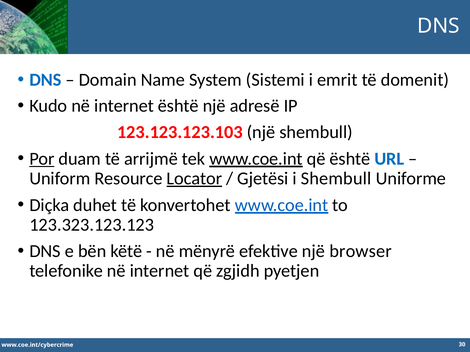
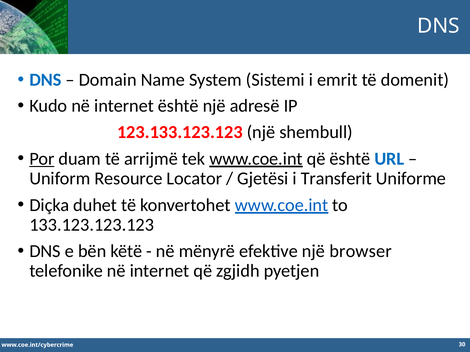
123.123.123.103: 123.123.123.103 -> 123.133.123.123
Locator underline: present -> none
i Shembull: Shembull -> Transferit
123.323.123.123: 123.323.123.123 -> 133.123.123.123
